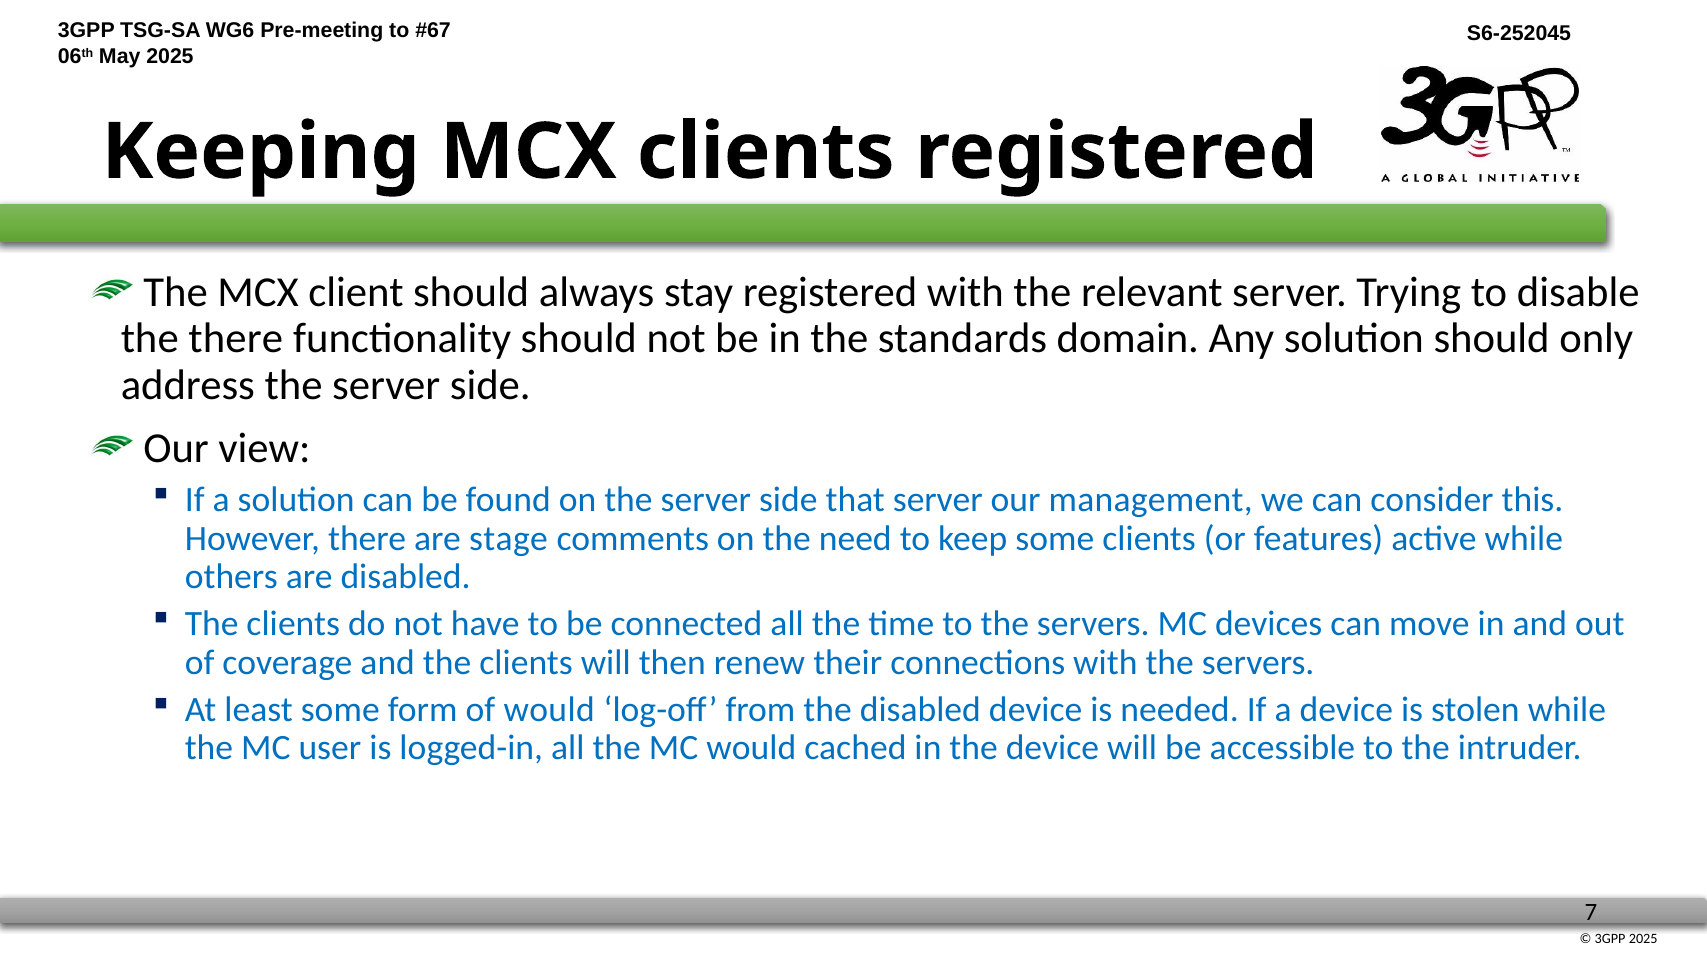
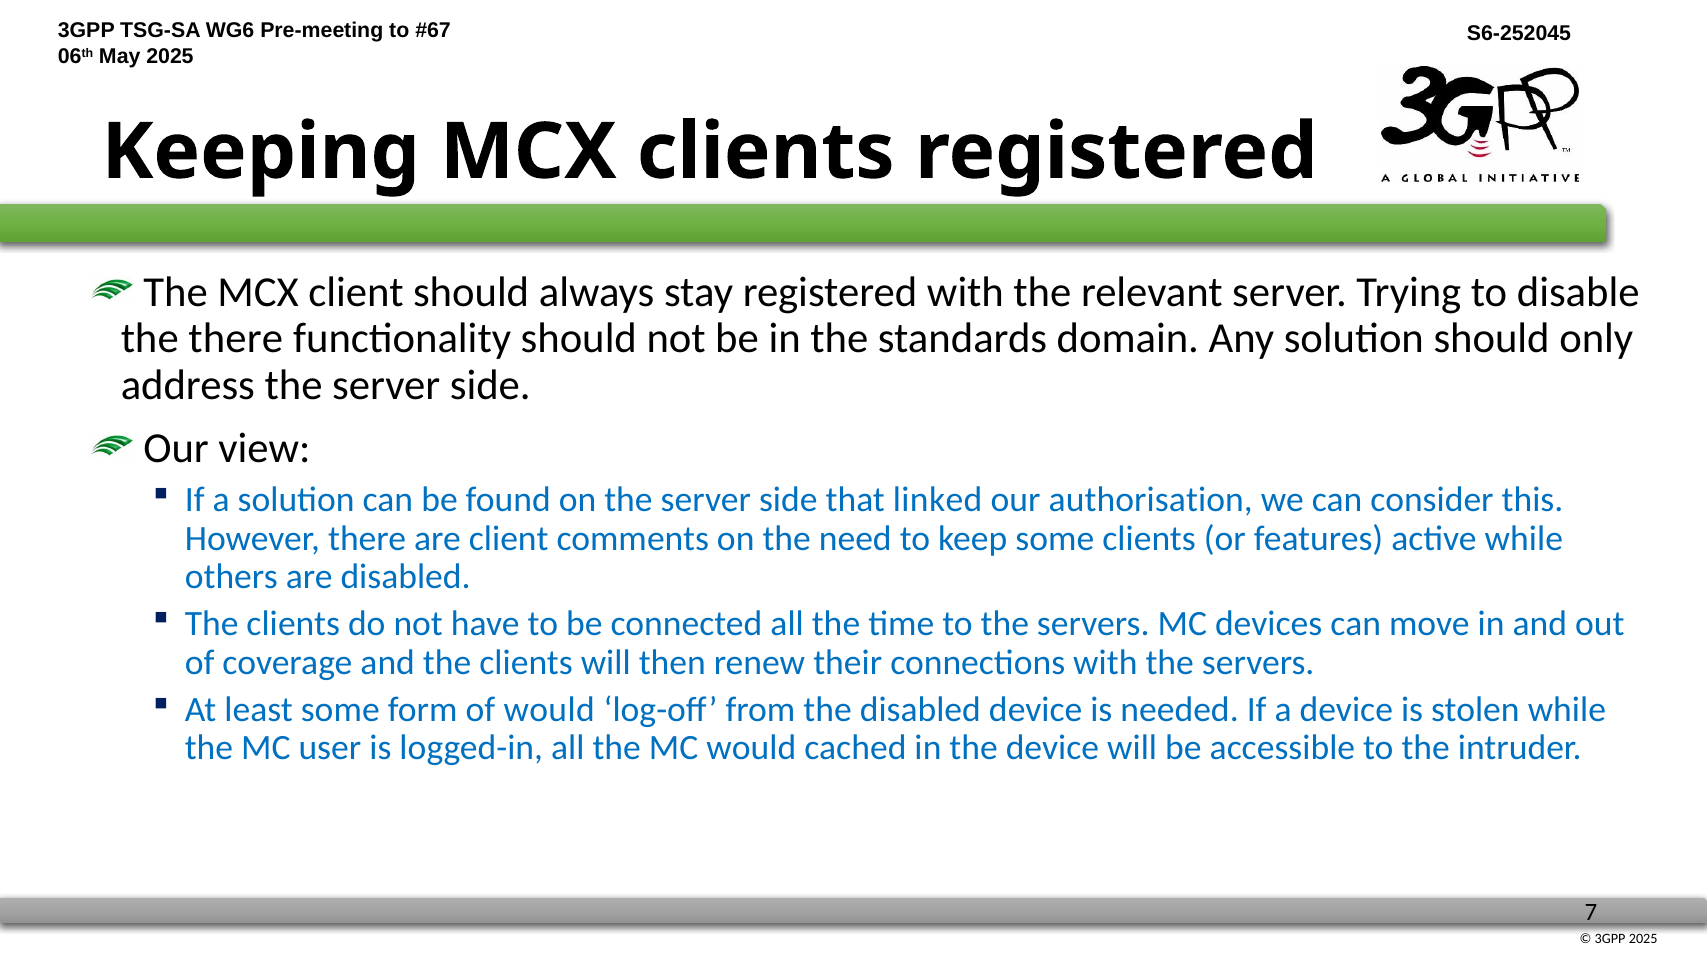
that server: server -> linked
management: management -> authorisation
are stage: stage -> client
